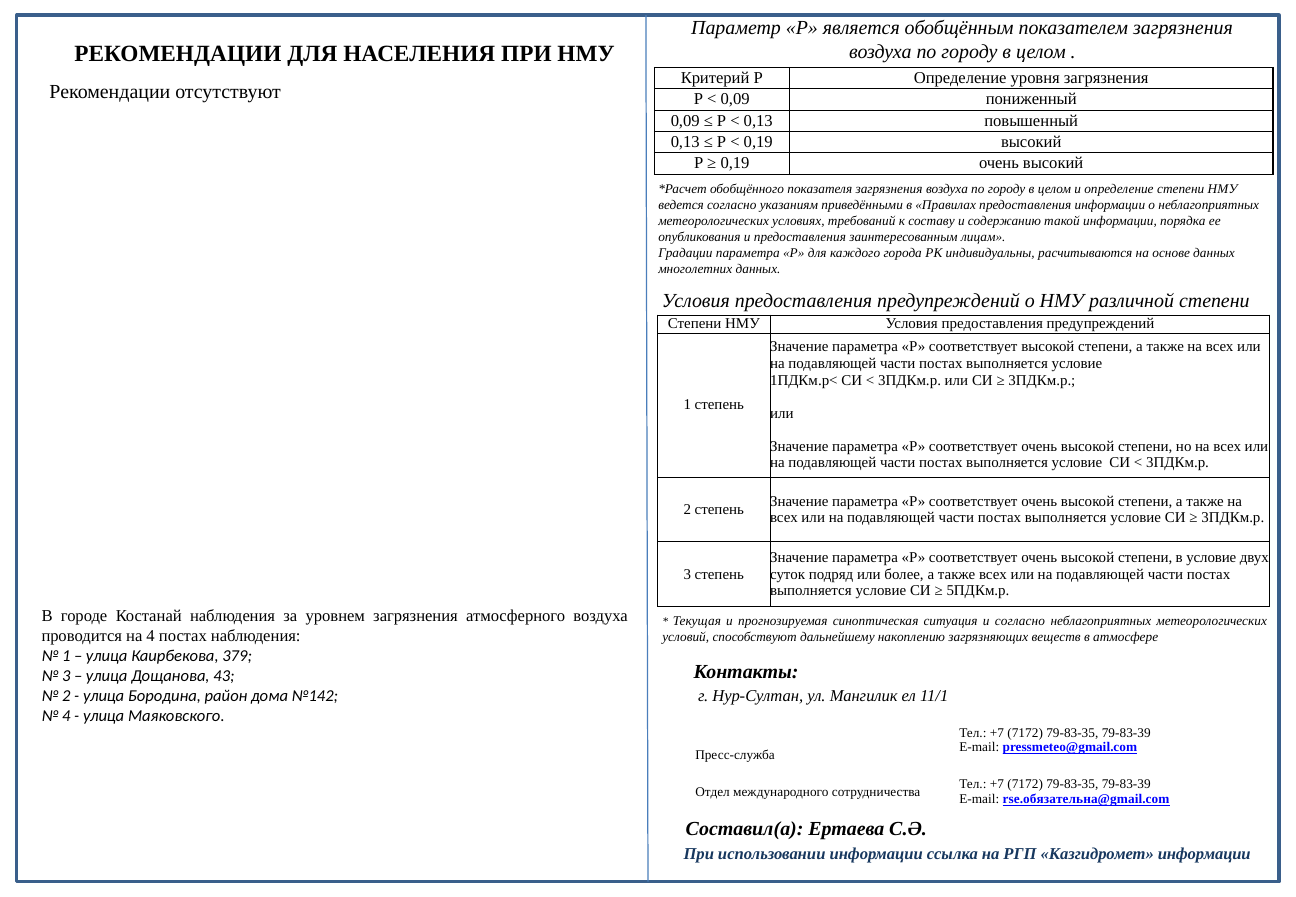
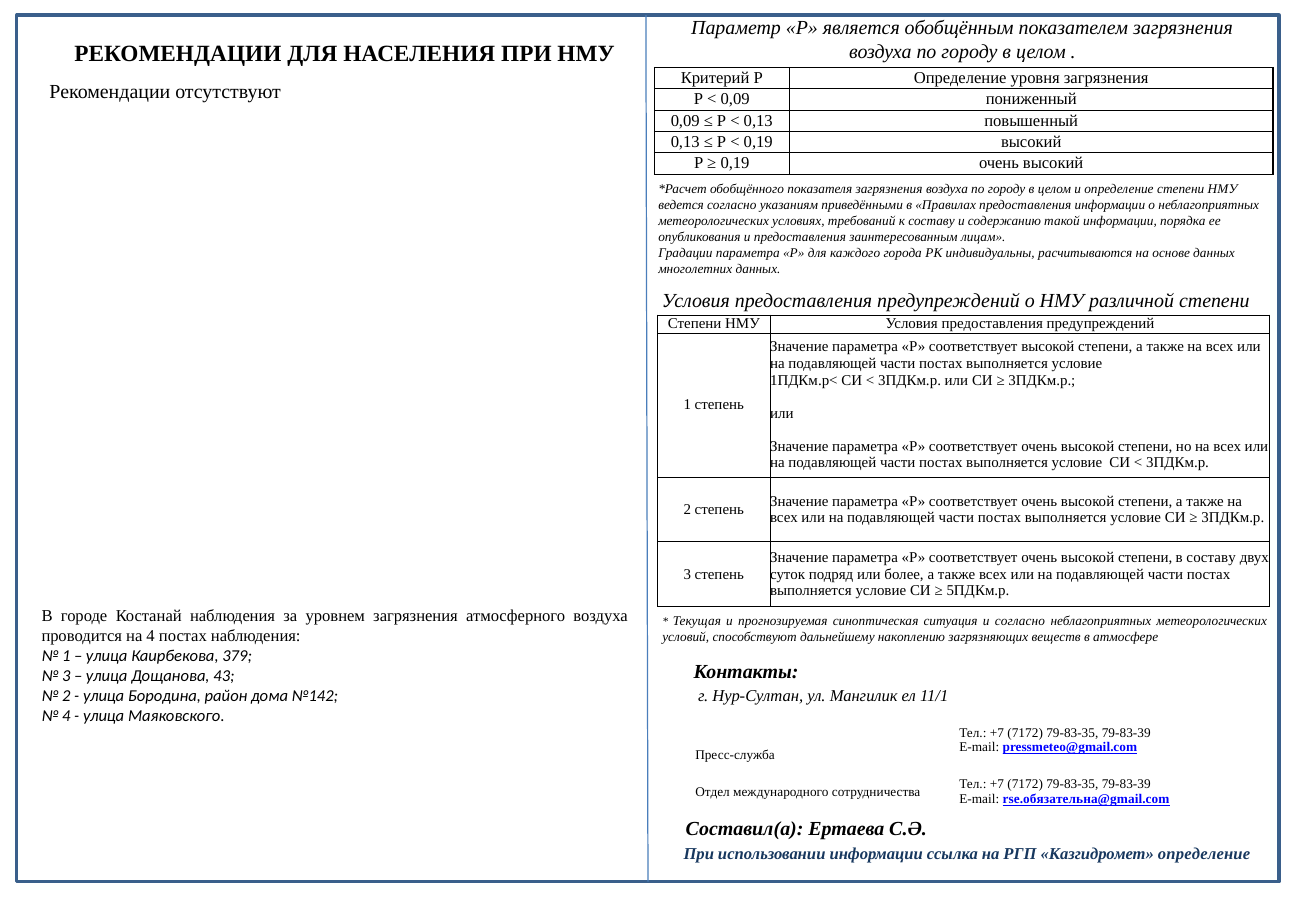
в условие: условие -> составу
Казгидромет информации: информации -> определение
